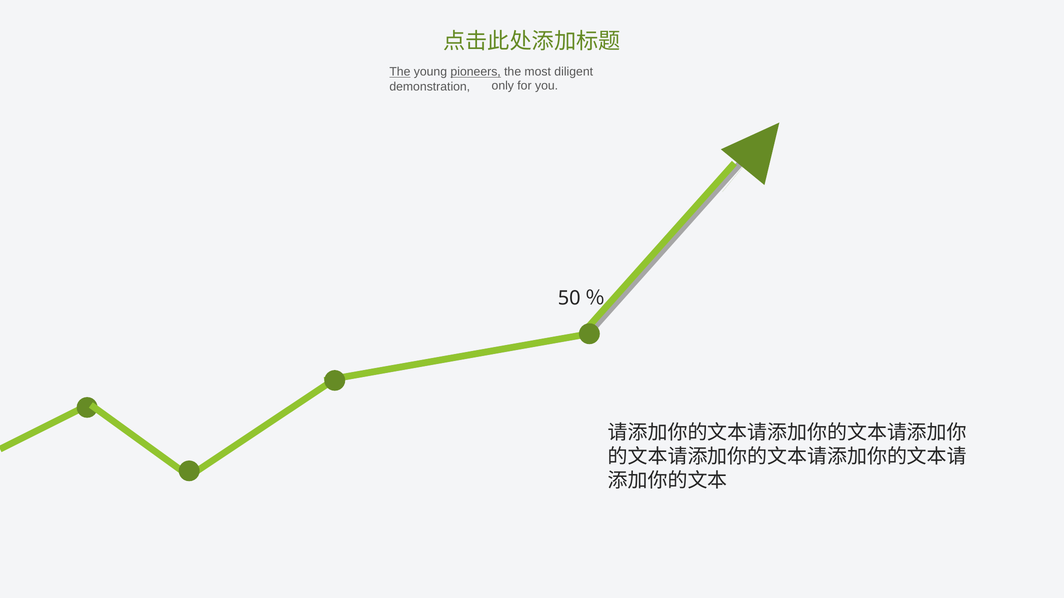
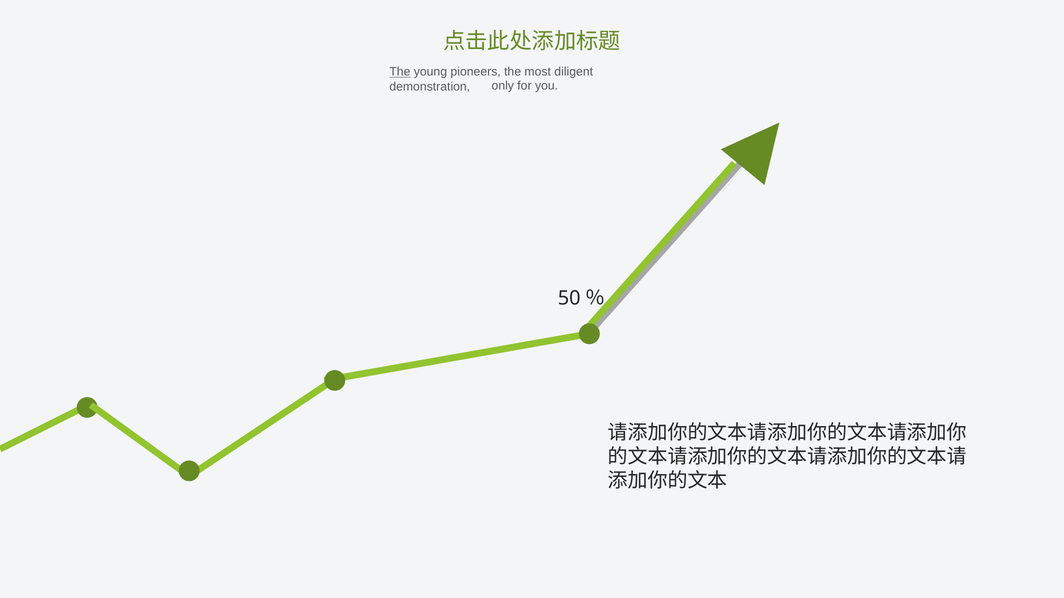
pioneers underline: present -> none
